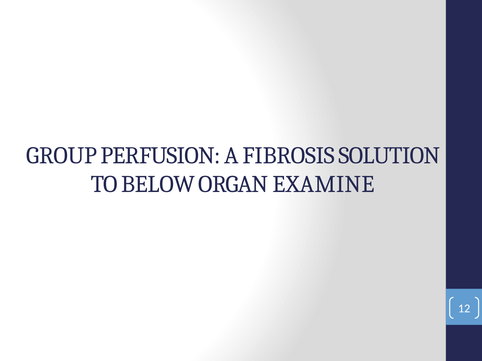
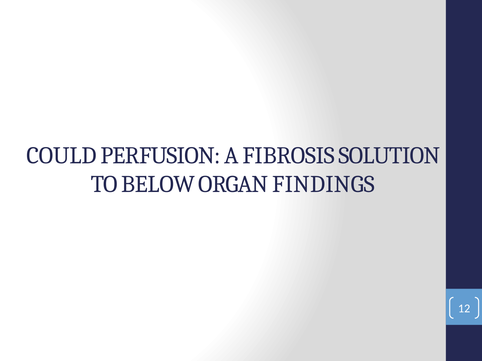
GROUP: GROUP -> COULD
EXAMINE: EXAMINE -> FINDINGS
